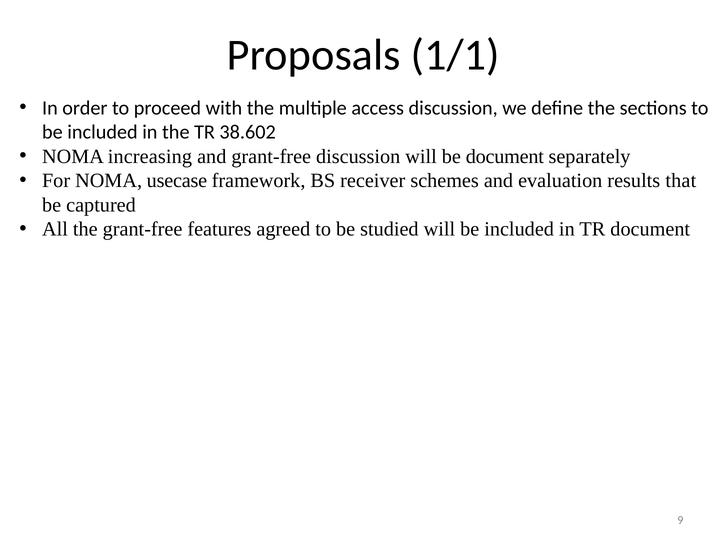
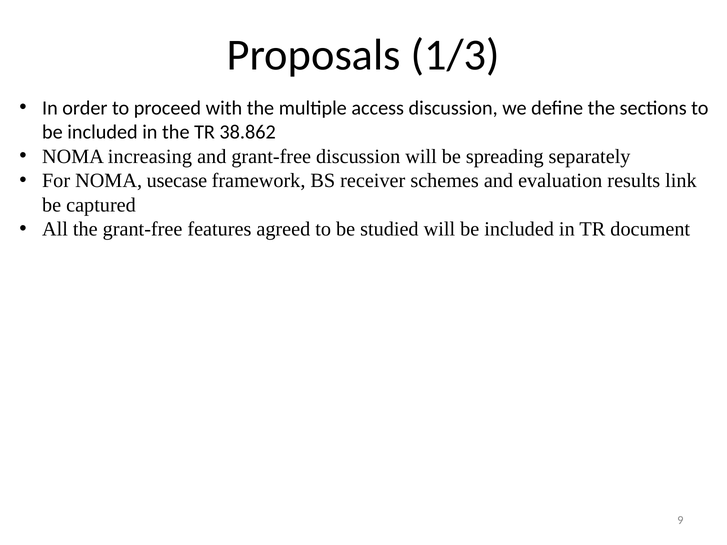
1/1: 1/1 -> 1/3
38.602: 38.602 -> 38.862
be document: document -> spreading
that: that -> link
